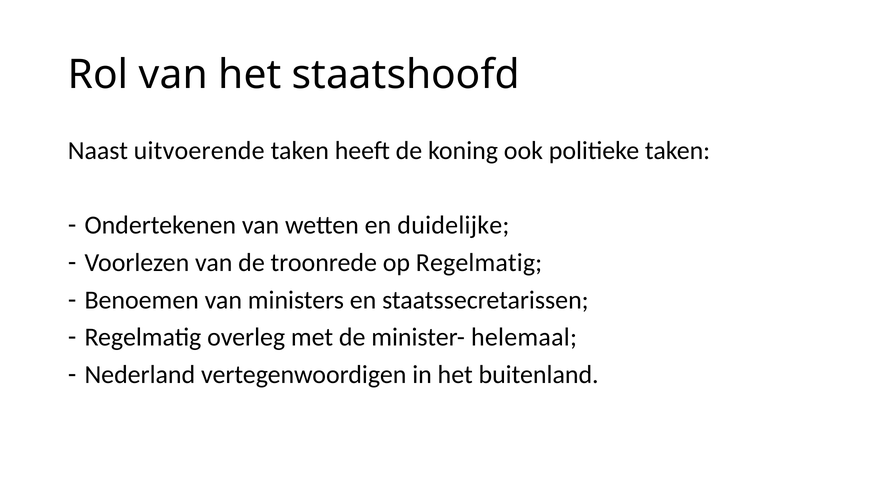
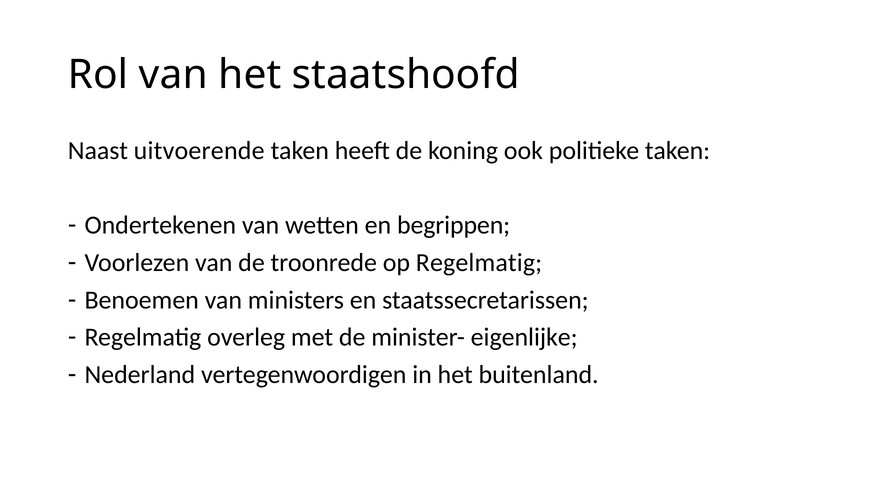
duidelijke: duidelijke -> begrippen
helemaal: helemaal -> eigenlijke
